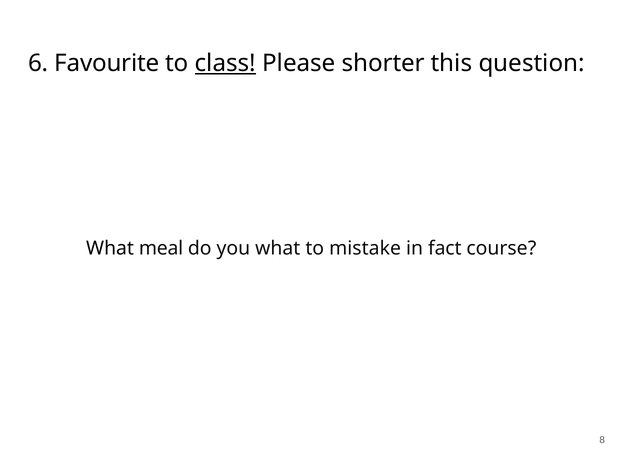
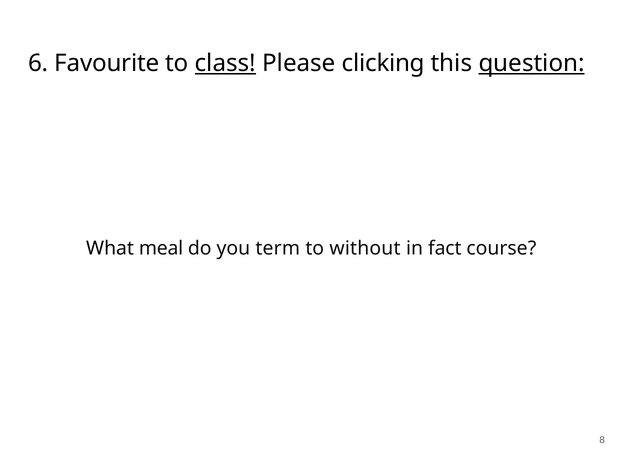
shorter: shorter -> clicking
question underline: none -> present
you what: what -> term
mistake: mistake -> without
